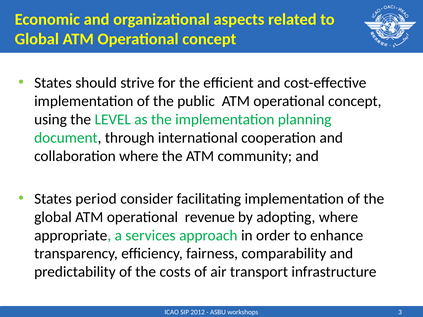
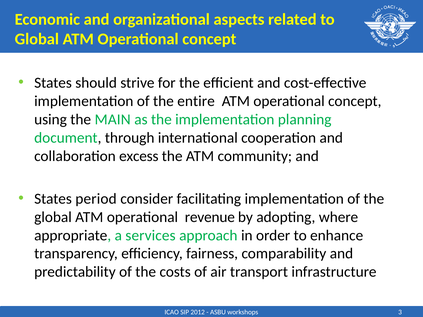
public: public -> entire
LEVEL: LEVEL -> MAIN
collaboration where: where -> excess
